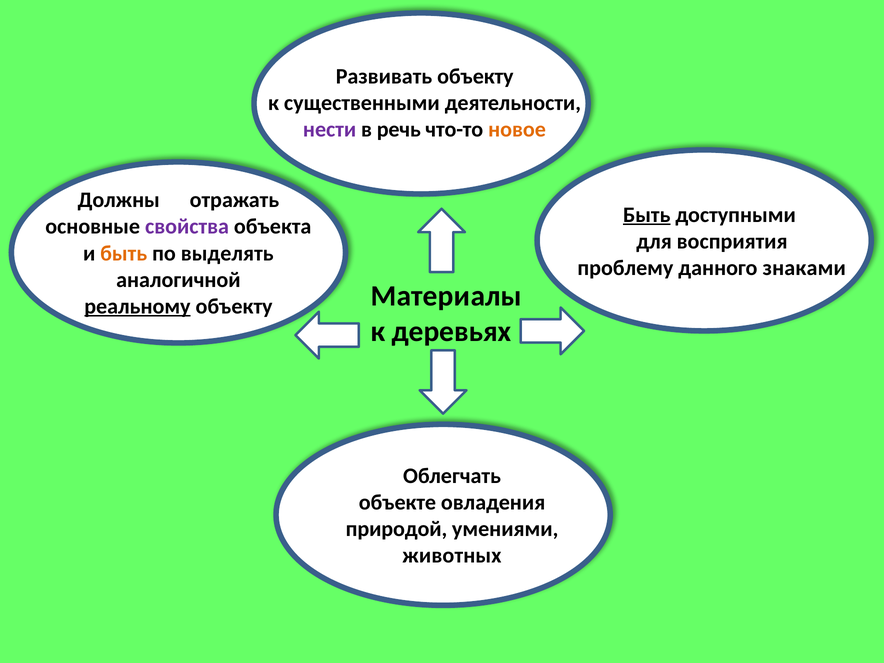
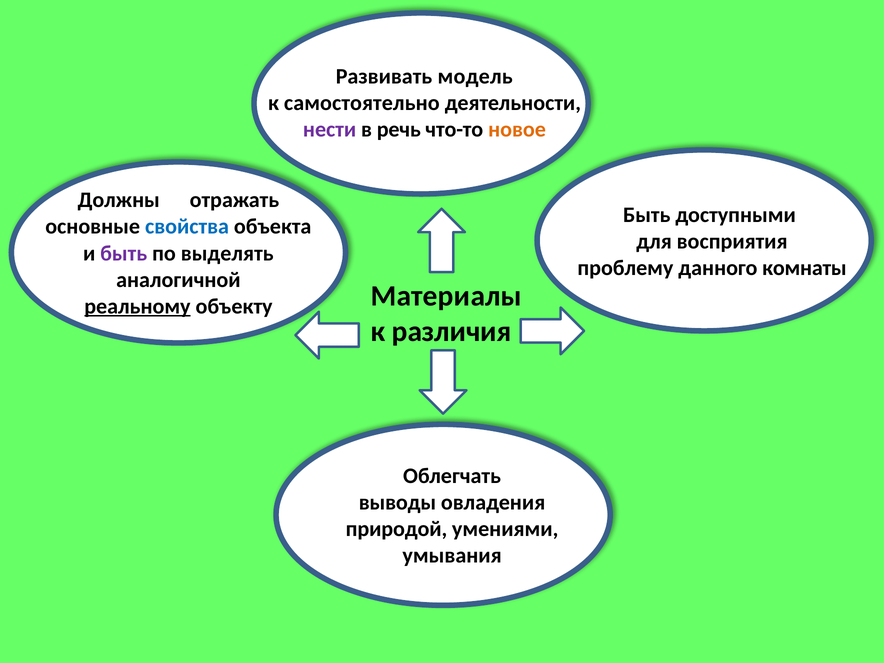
Развивать объекту: объекту -> модель
существенными: существенными -> самостоятельно
Быть at (647, 215) underline: present -> none
свойства colour: purple -> blue
быть at (124, 253) colour: orange -> purple
знаками: знаками -> комнаты
деревьях: деревьях -> различия
объекте: объекте -> выводы
животных: животных -> умывания
